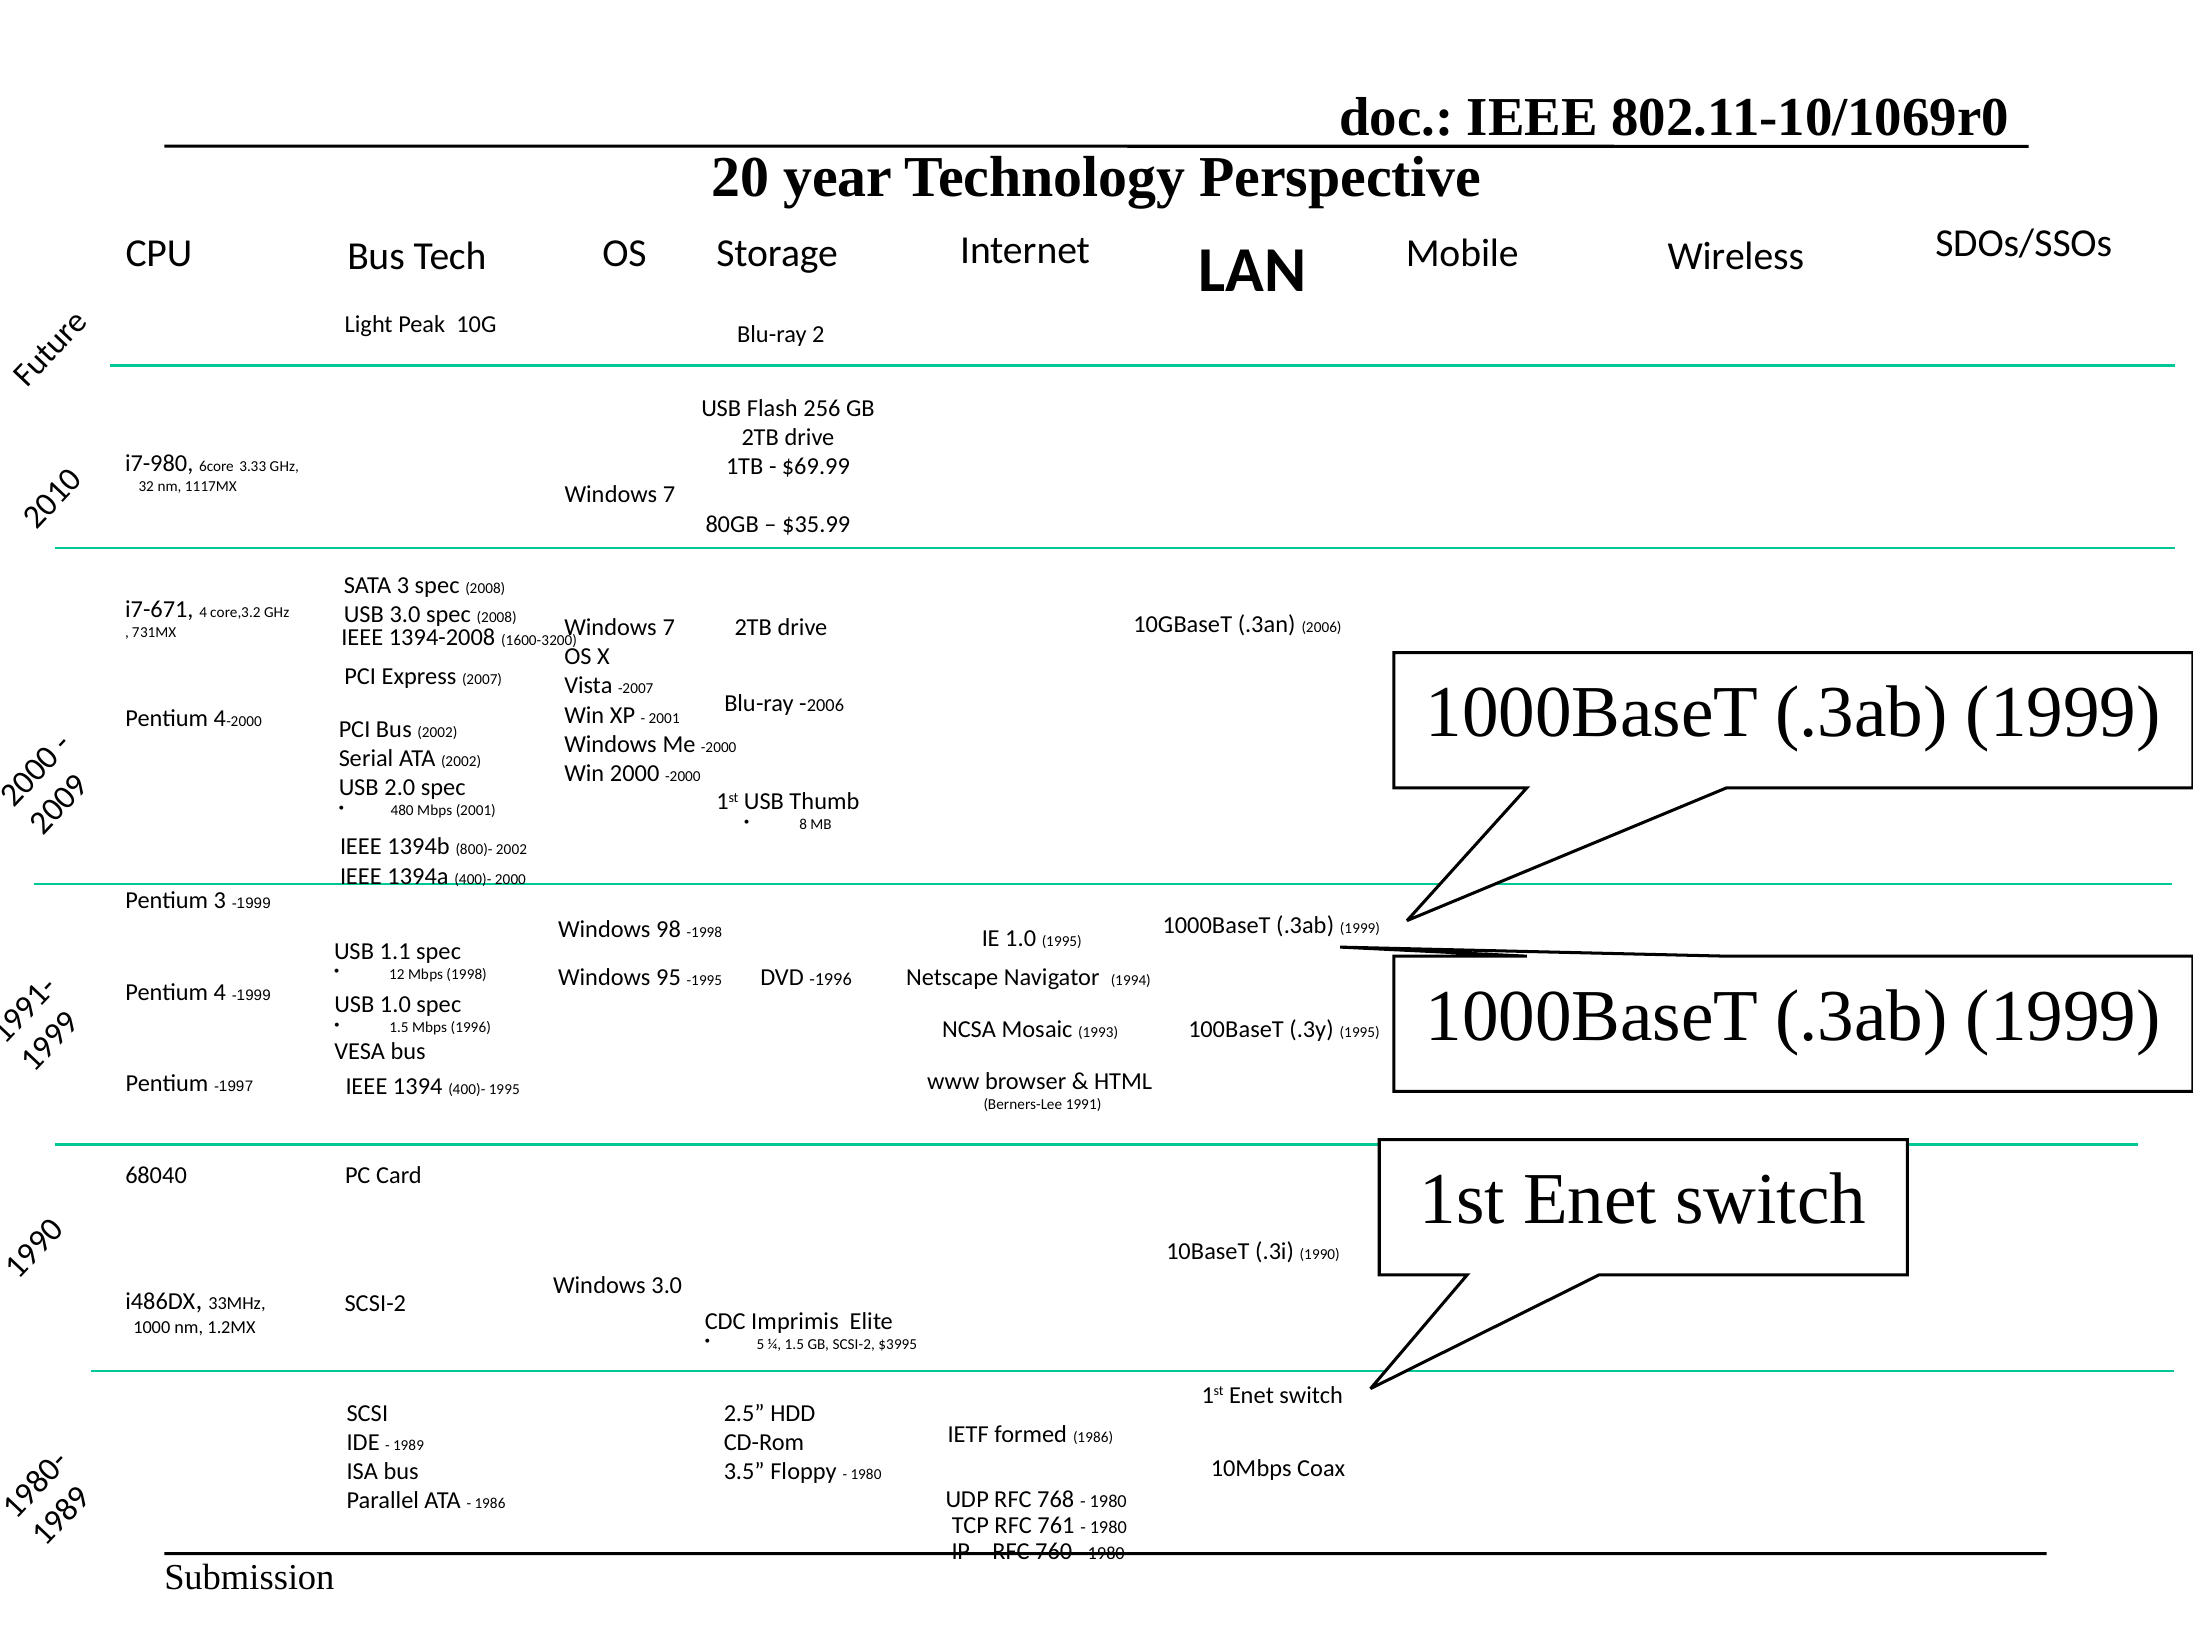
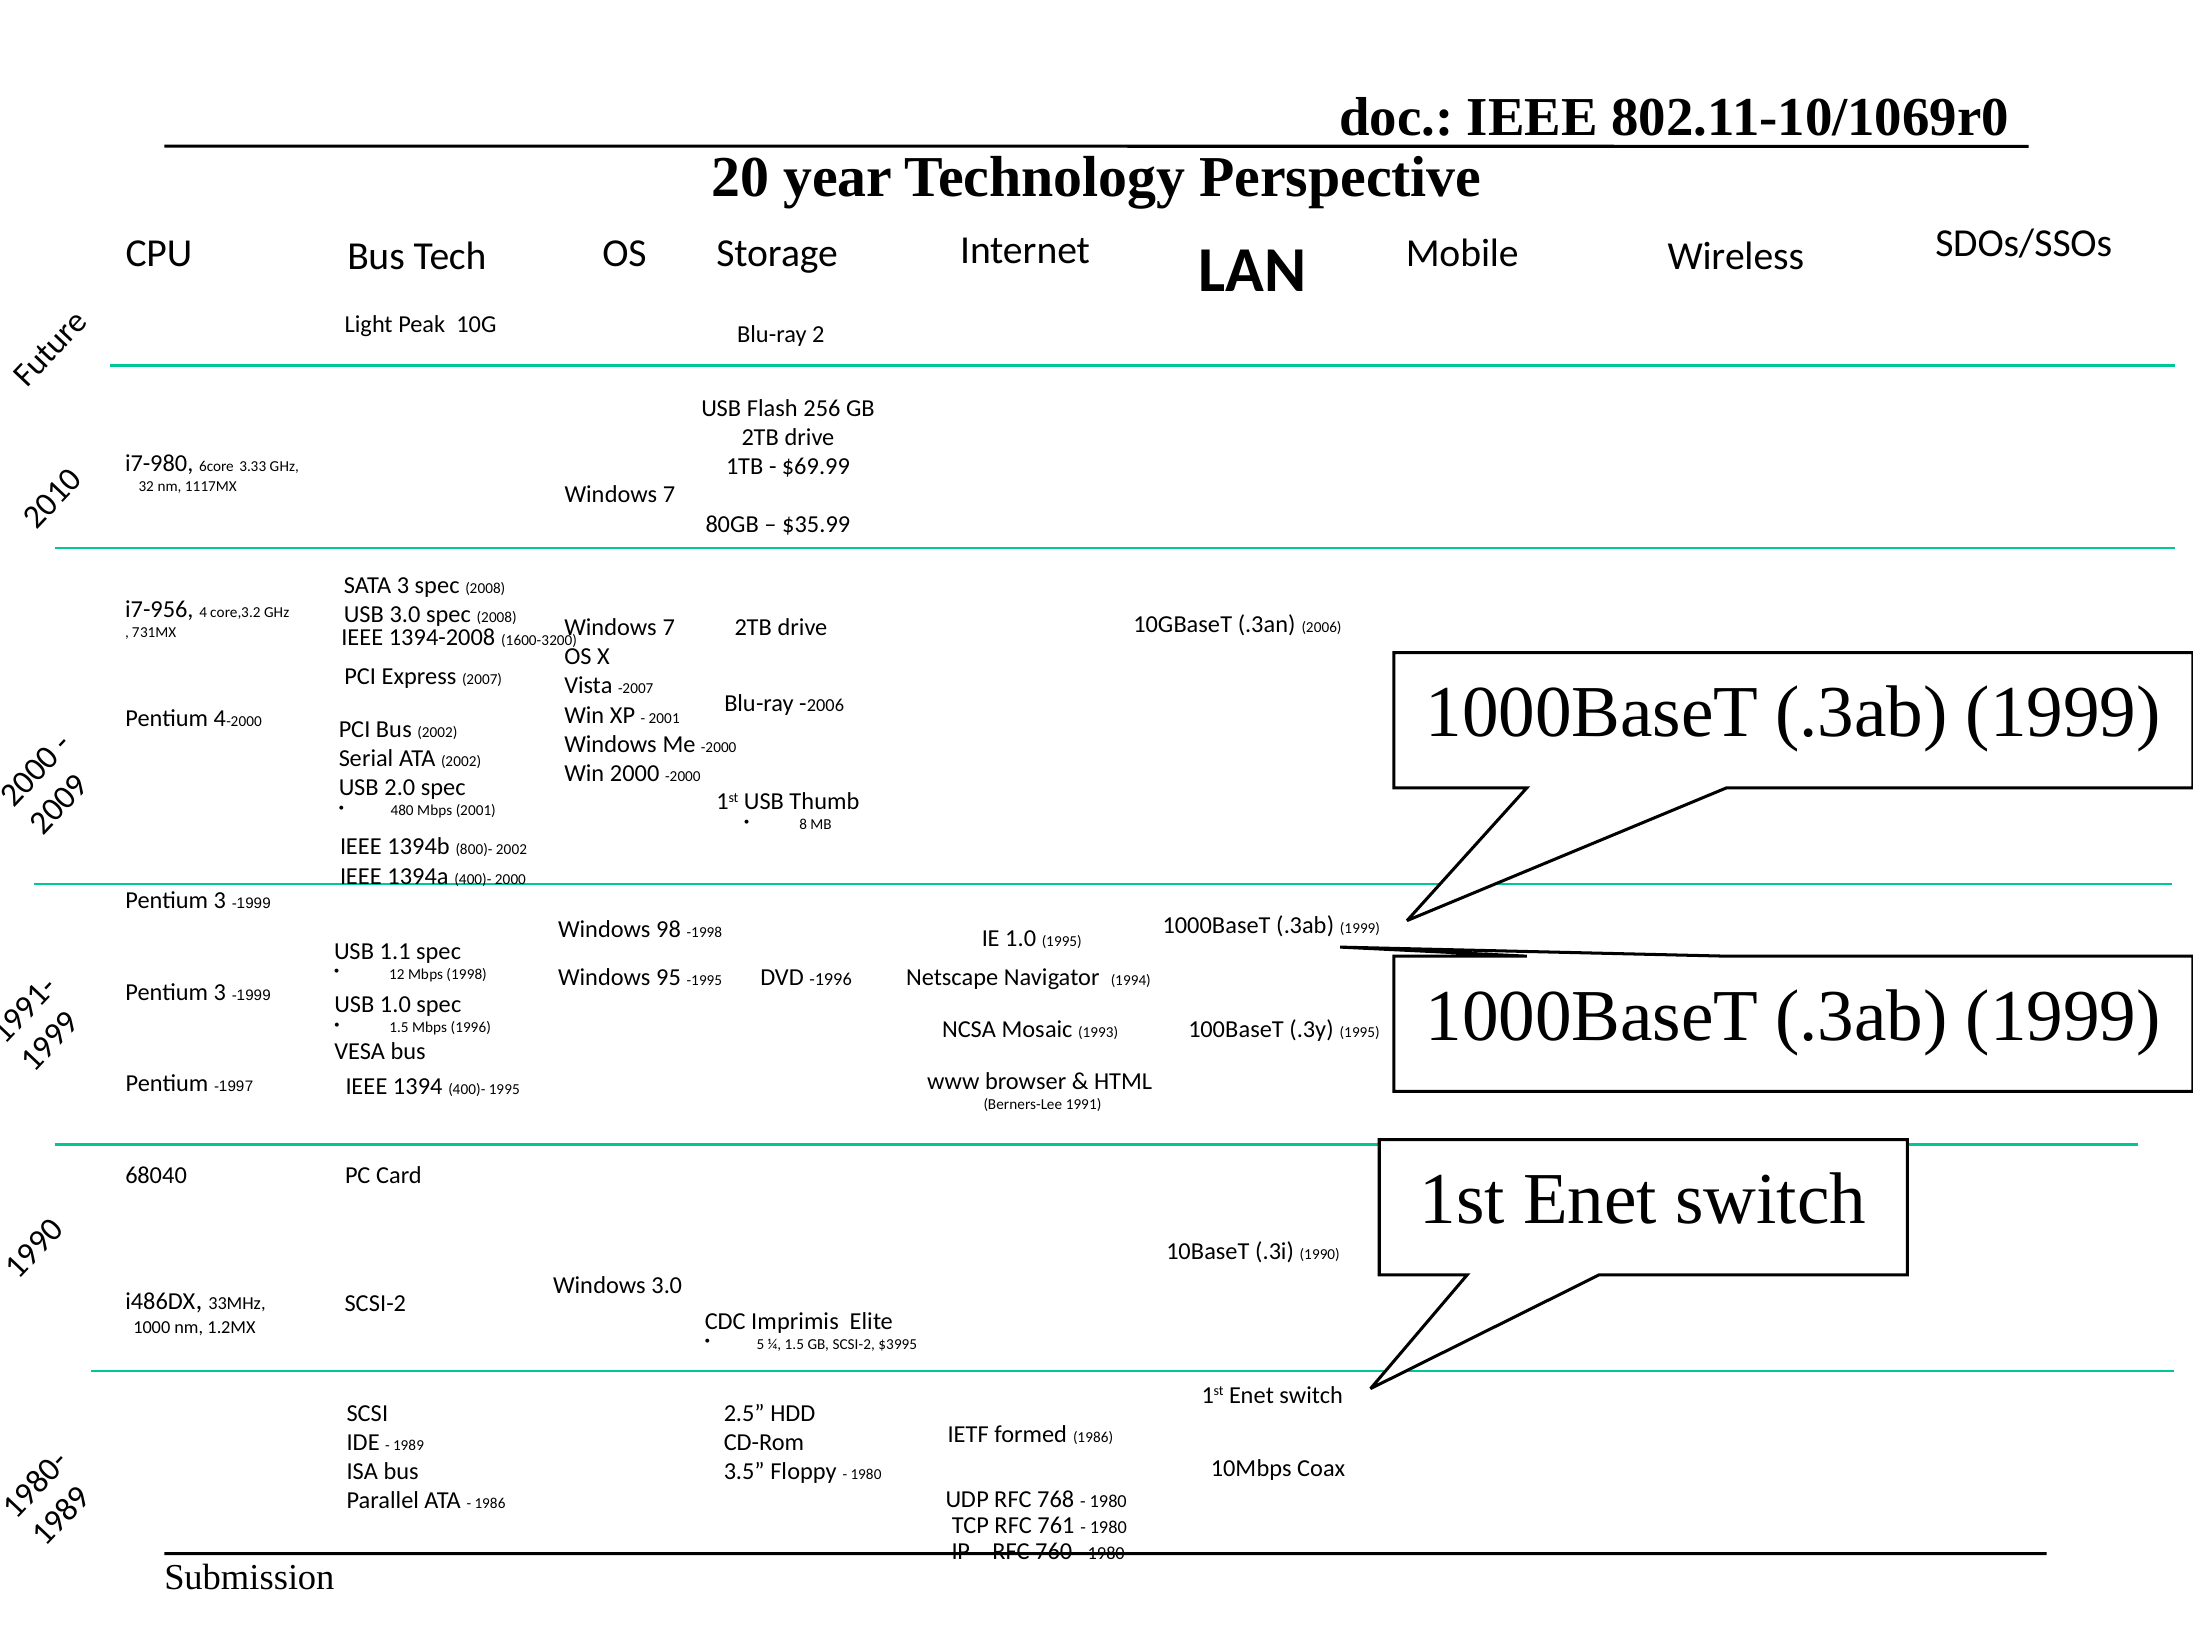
i7-671: i7-671 -> i7-956
4 at (220, 992): 4 -> 3
